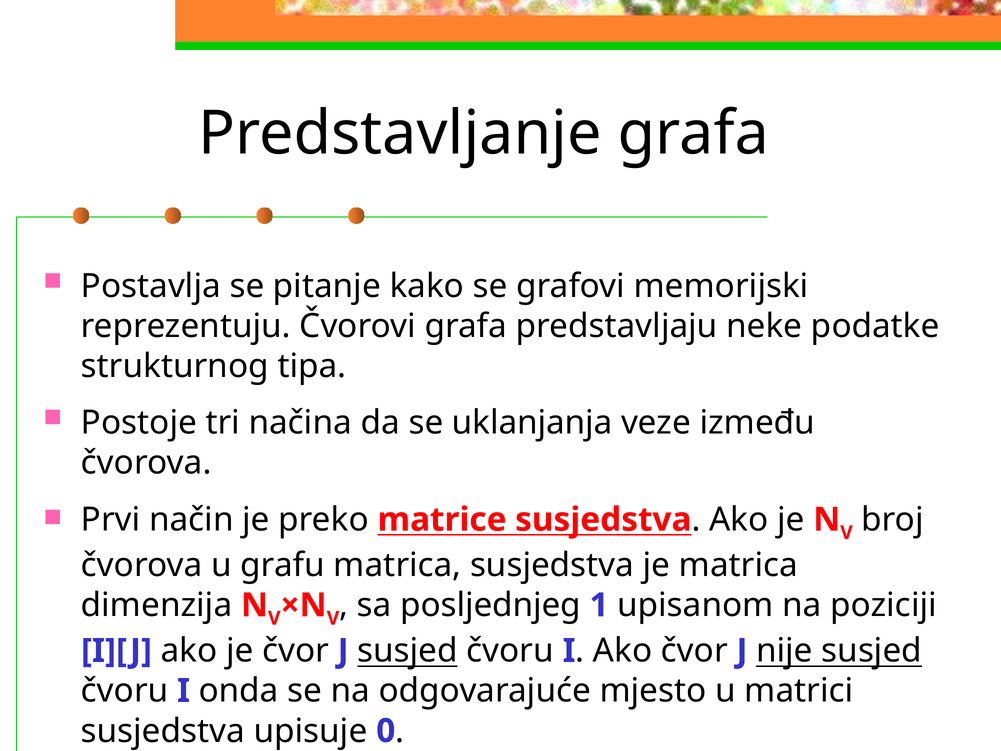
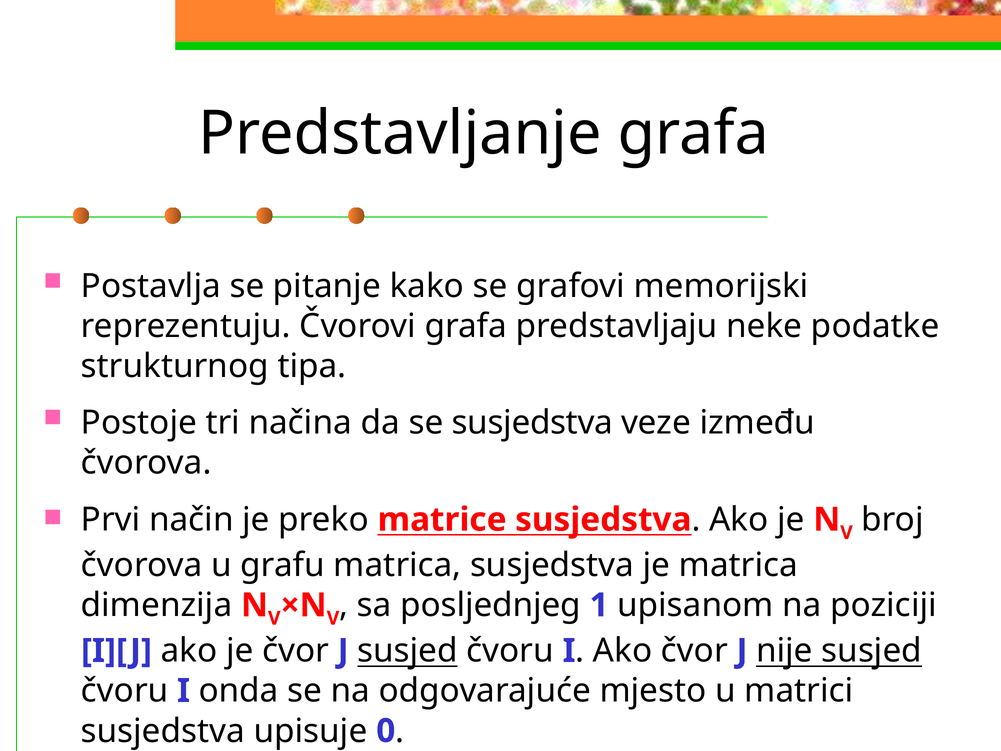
se uklanjanja: uklanjanja -> susjedstva
